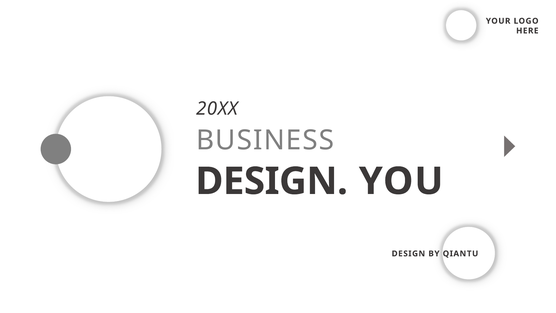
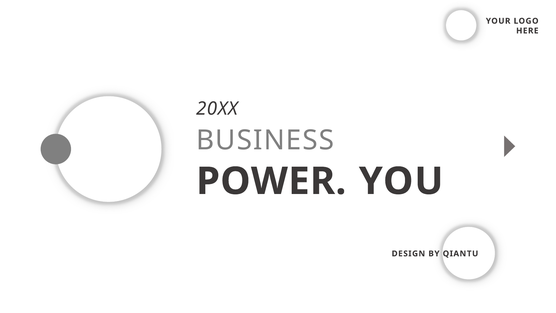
DESIGN at (272, 181): DESIGN -> POWER
